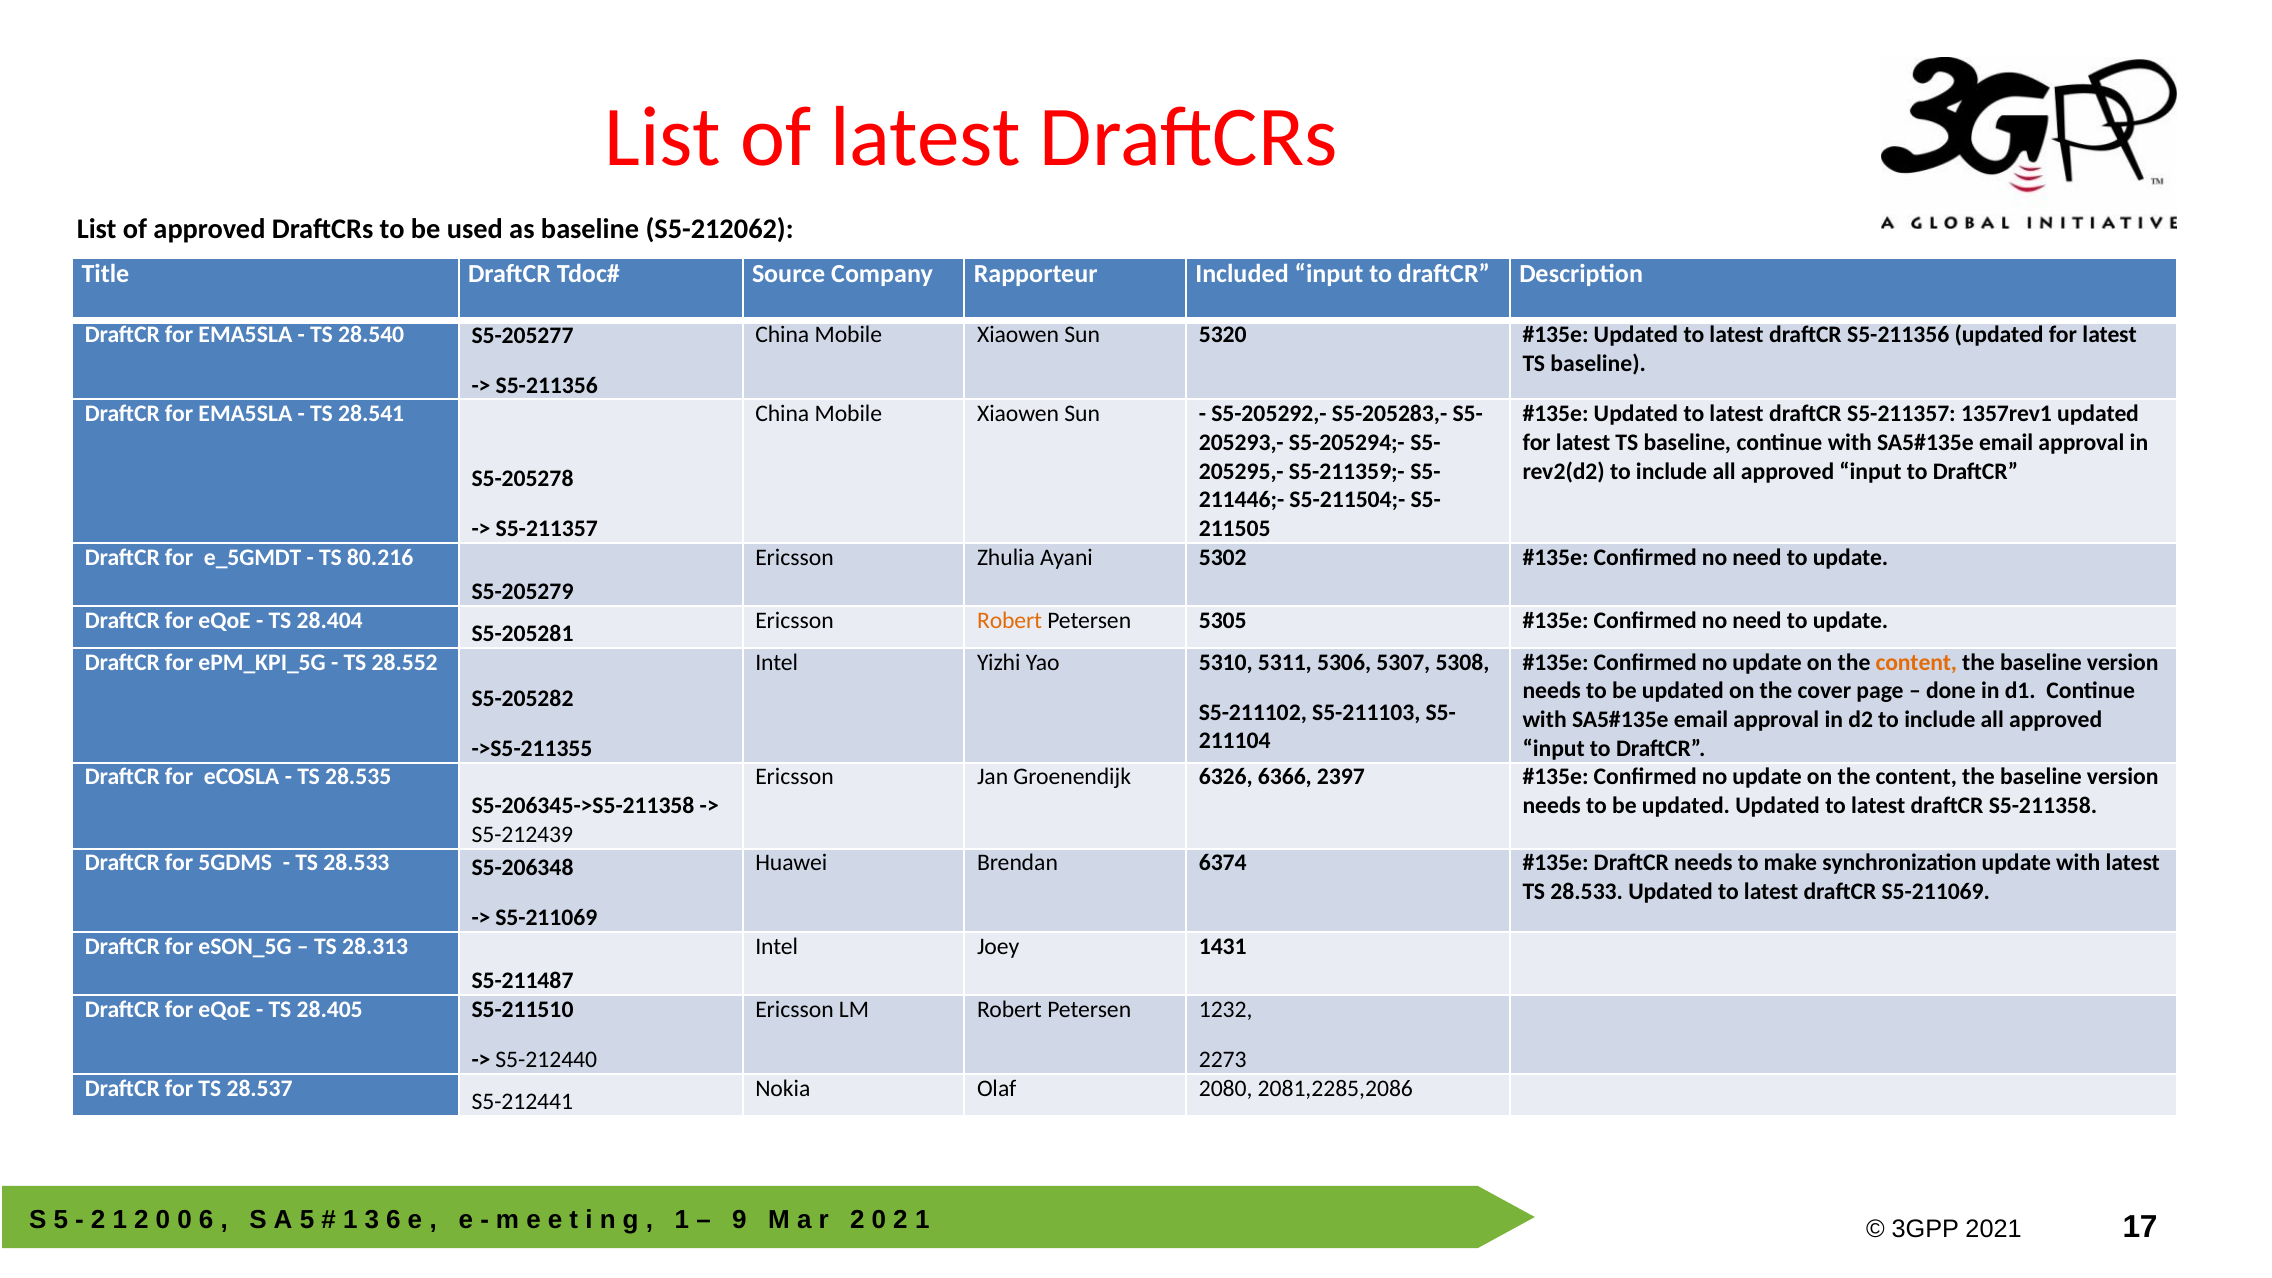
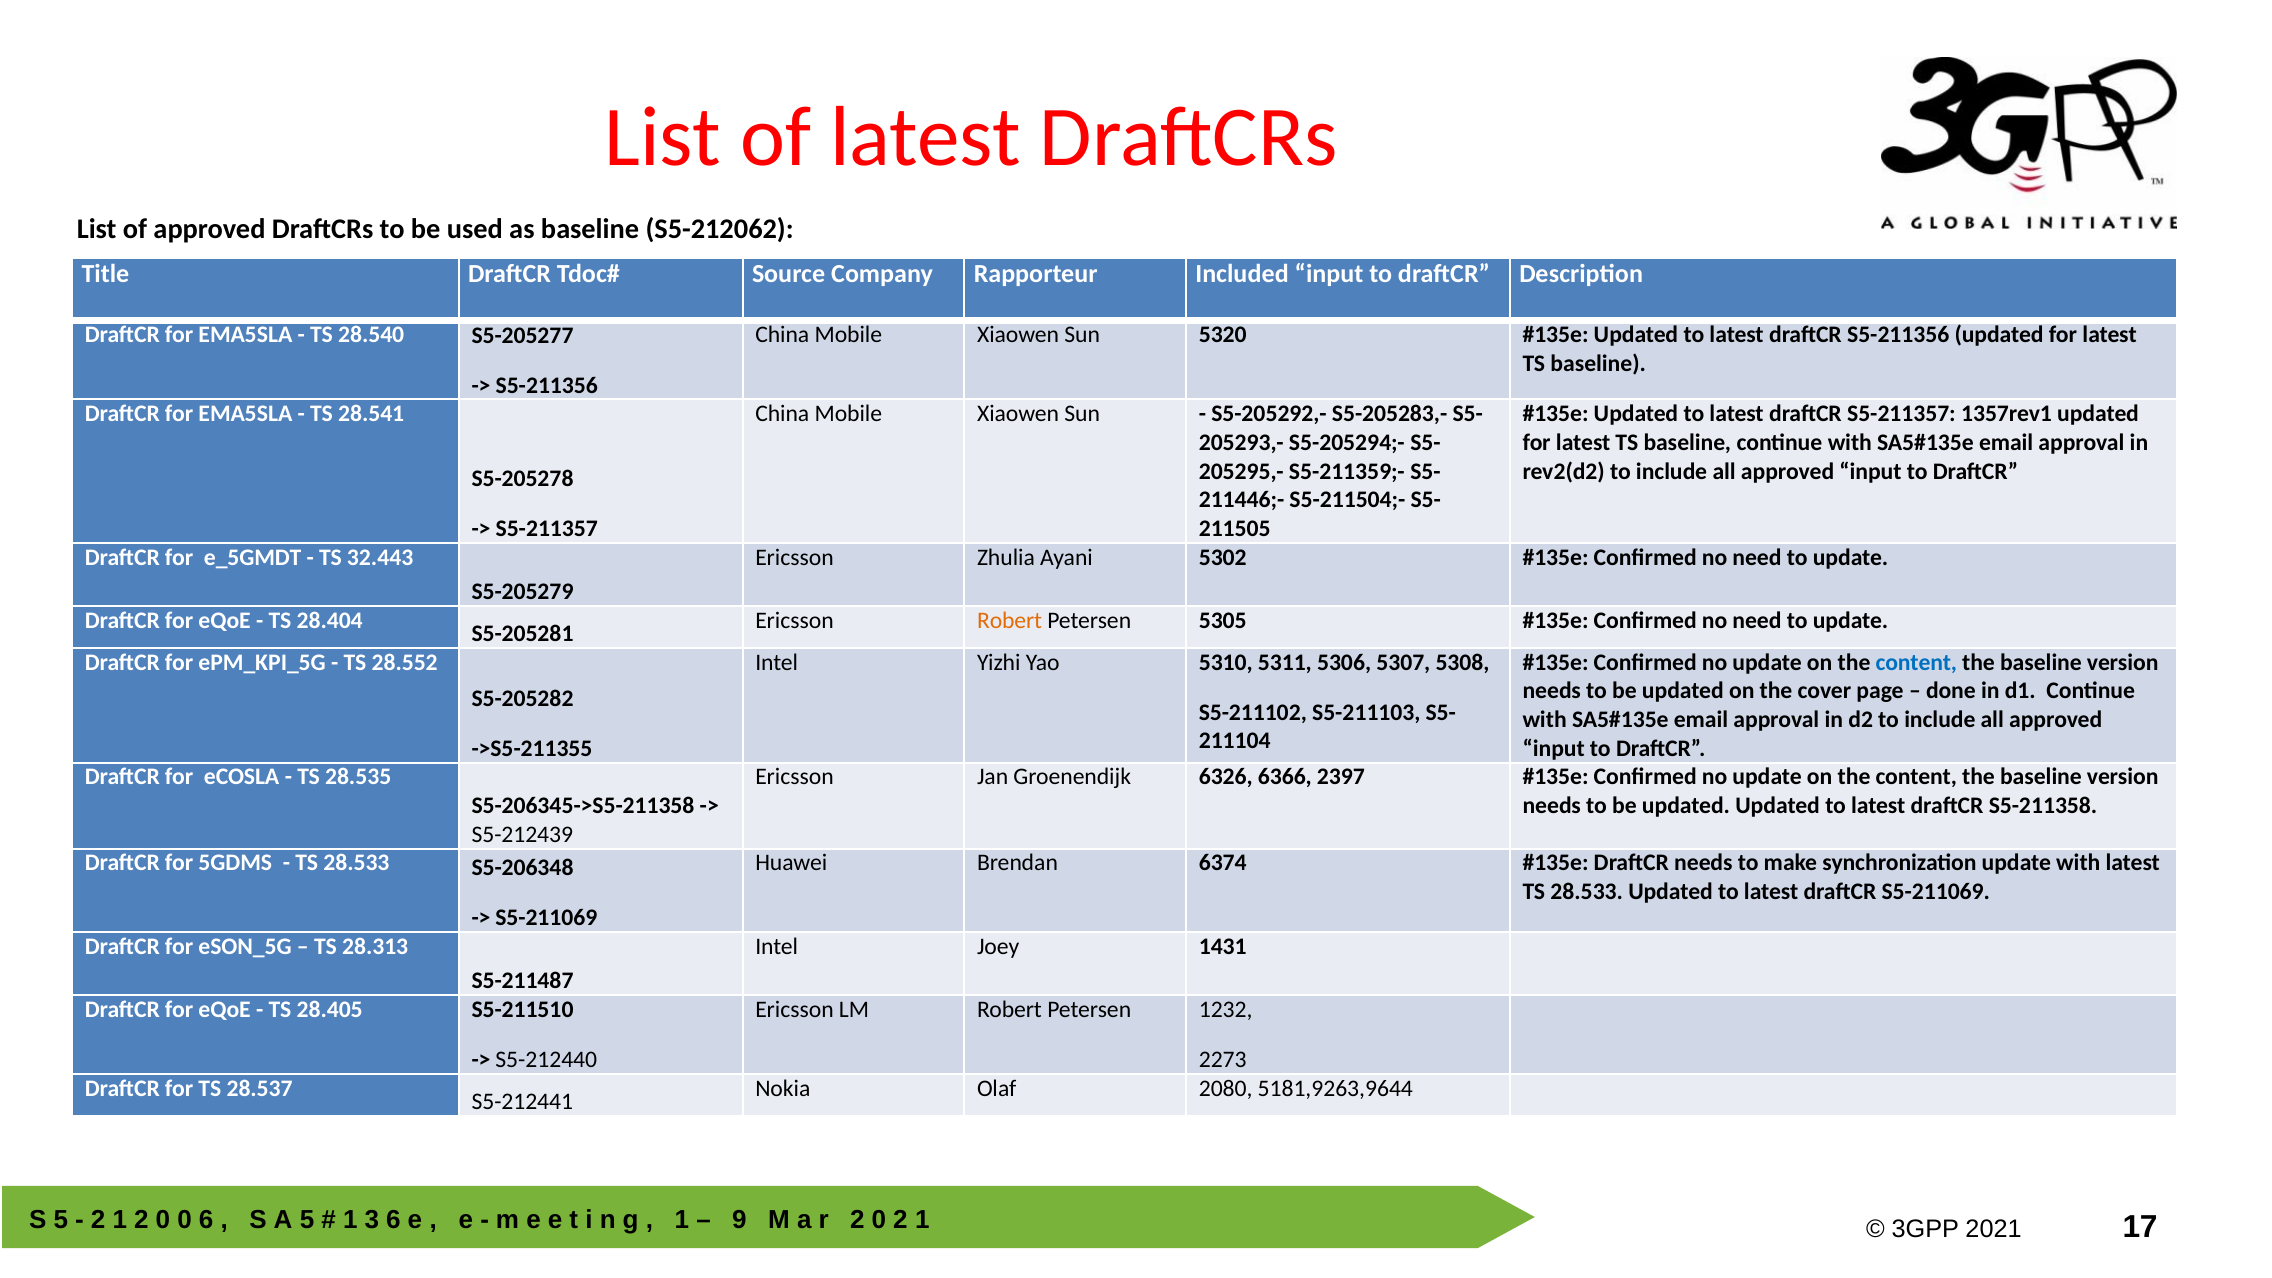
80.216: 80.216 -> 32.443
content at (1916, 662) colour: orange -> blue
2081,2285,2086: 2081,2285,2086 -> 5181,9263,9644
